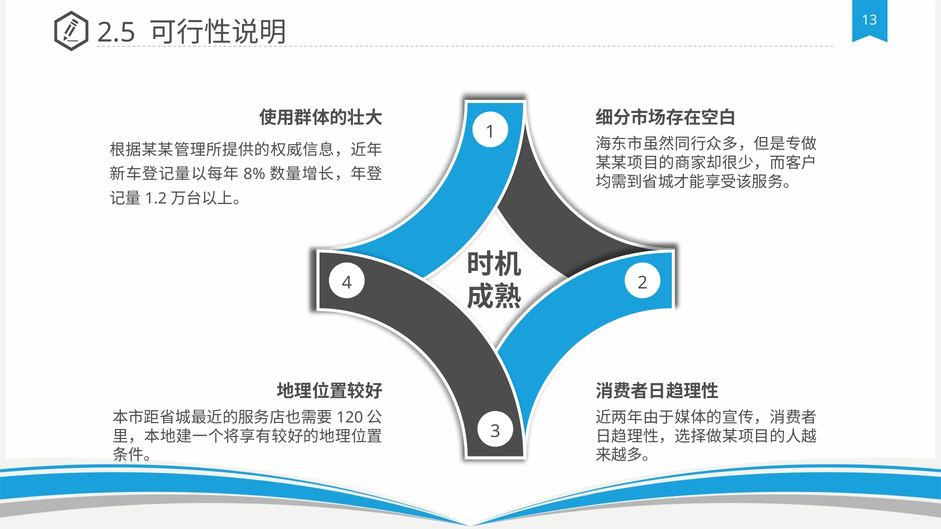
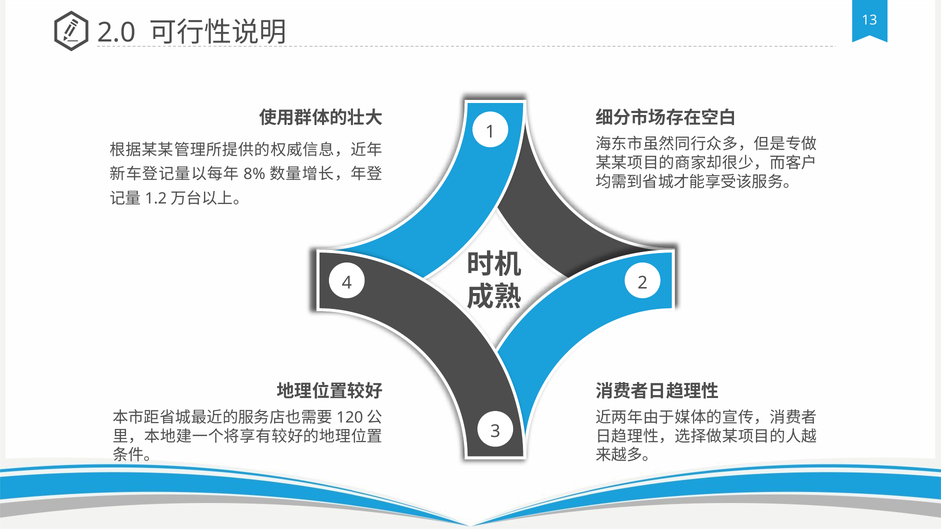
2.5: 2.5 -> 2.0
